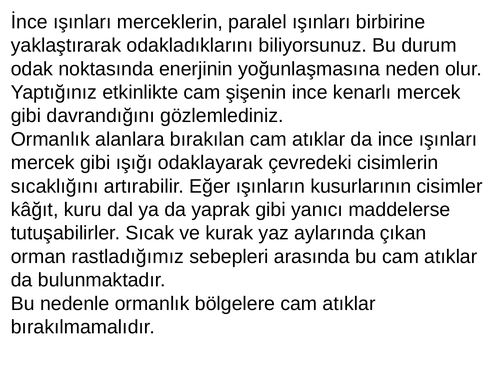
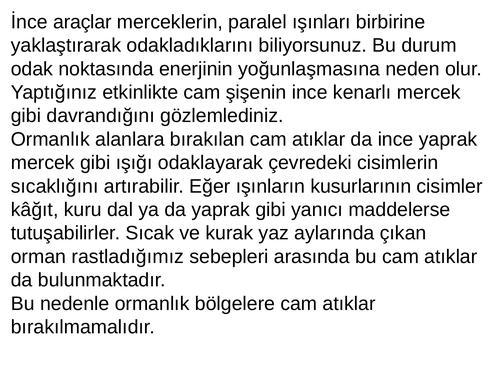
İnce ışınları: ışınları -> araçlar
ince ışınları: ışınları -> yaprak
